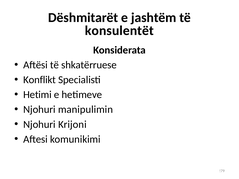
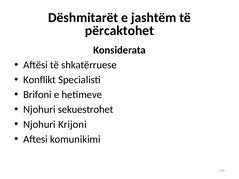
konsulentët: konsulentët -> përcaktohet
Hetimi: Hetimi -> Brifoni
manipulimin: manipulimin -> sekuestrohet
